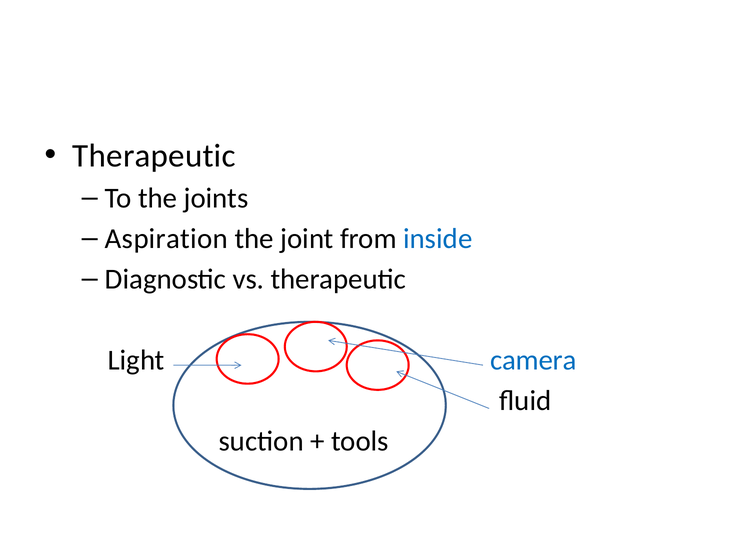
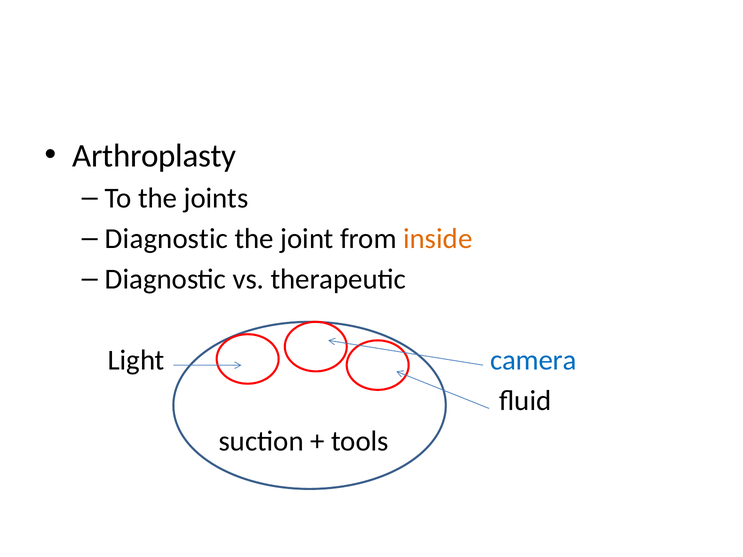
Therapeutic at (154, 156): Therapeutic -> Arthroplasty
Aspiration at (166, 239): Aspiration -> Diagnostic
inside colour: blue -> orange
